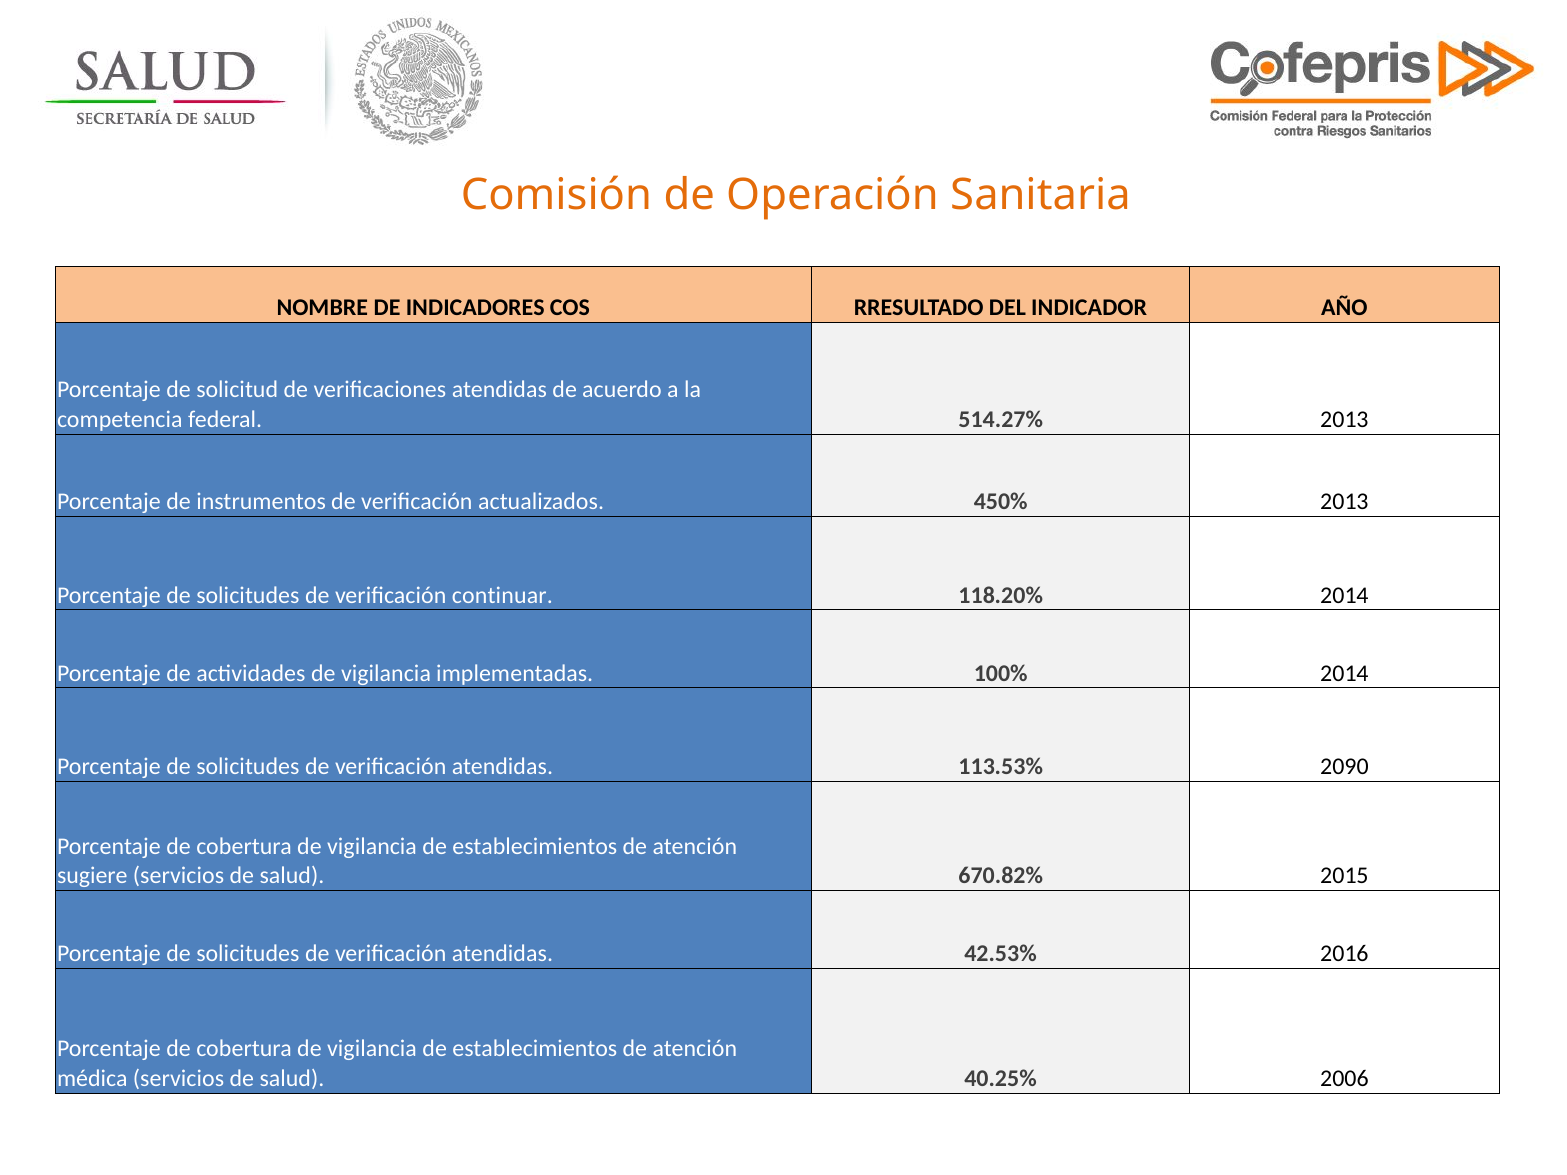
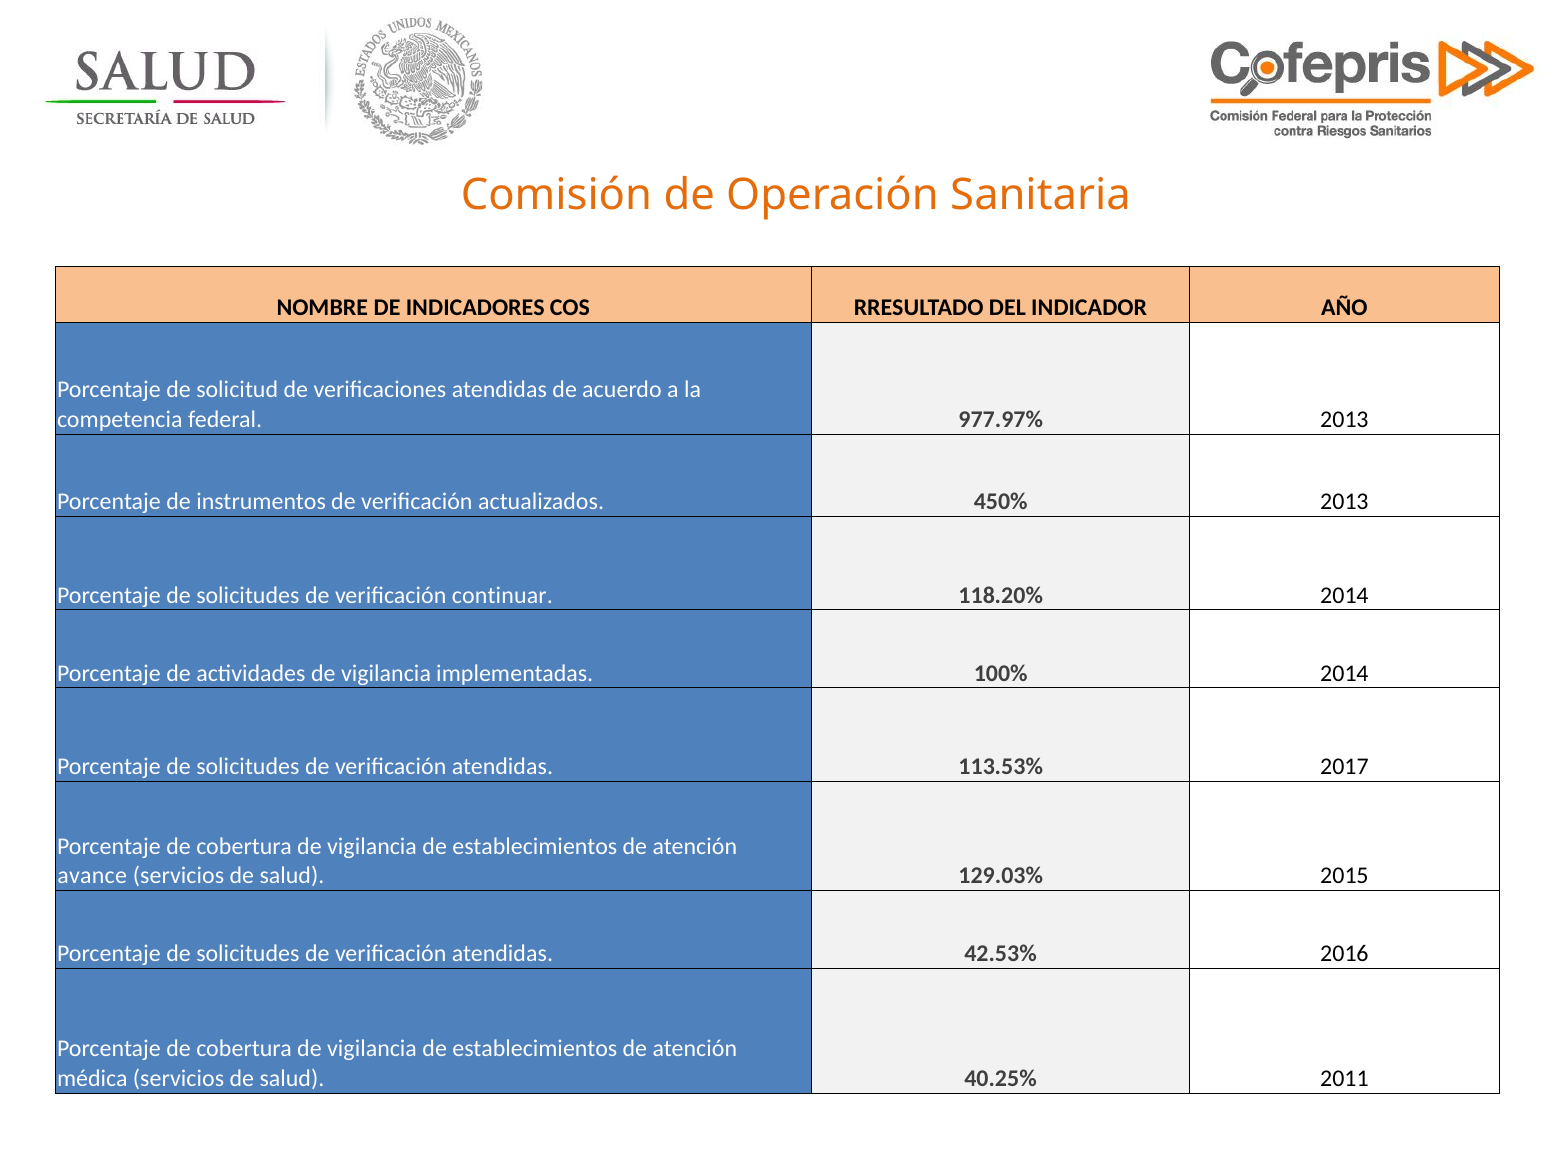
514.27%: 514.27% -> 977.97%
2090: 2090 -> 2017
sugiere: sugiere -> avance
670.82%: 670.82% -> 129.03%
2006: 2006 -> 2011
